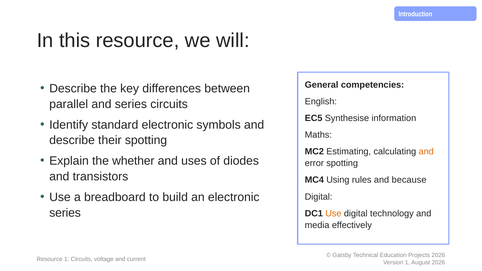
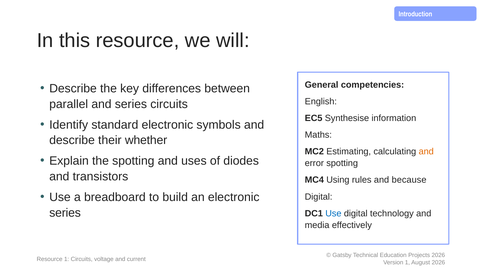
their spotting: spotting -> whether
the whether: whether -> spotting
Use at (333, 214) colour: orange -> blue
